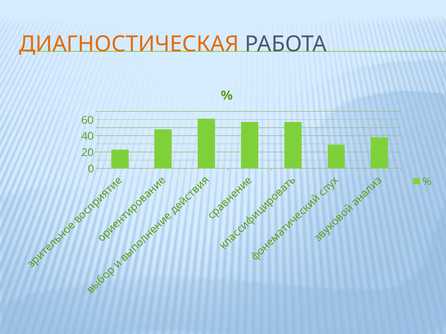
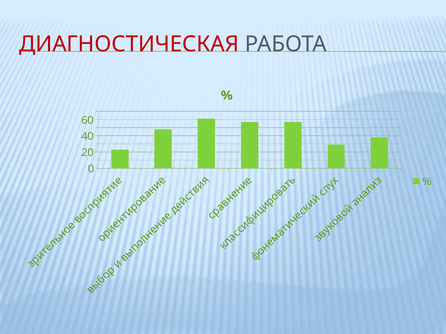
ДИАГНОСТИЧЕСКАЯ colour: orange -> red
